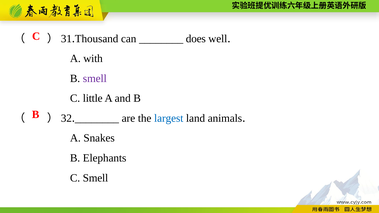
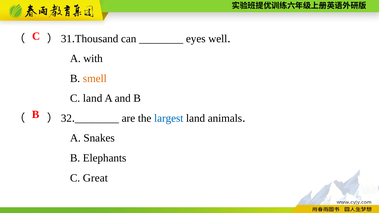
does: does -> eyes
smell at (95, 78) colour: purple -> orange
C little: little -> land
C Smell: Smell -> Great
